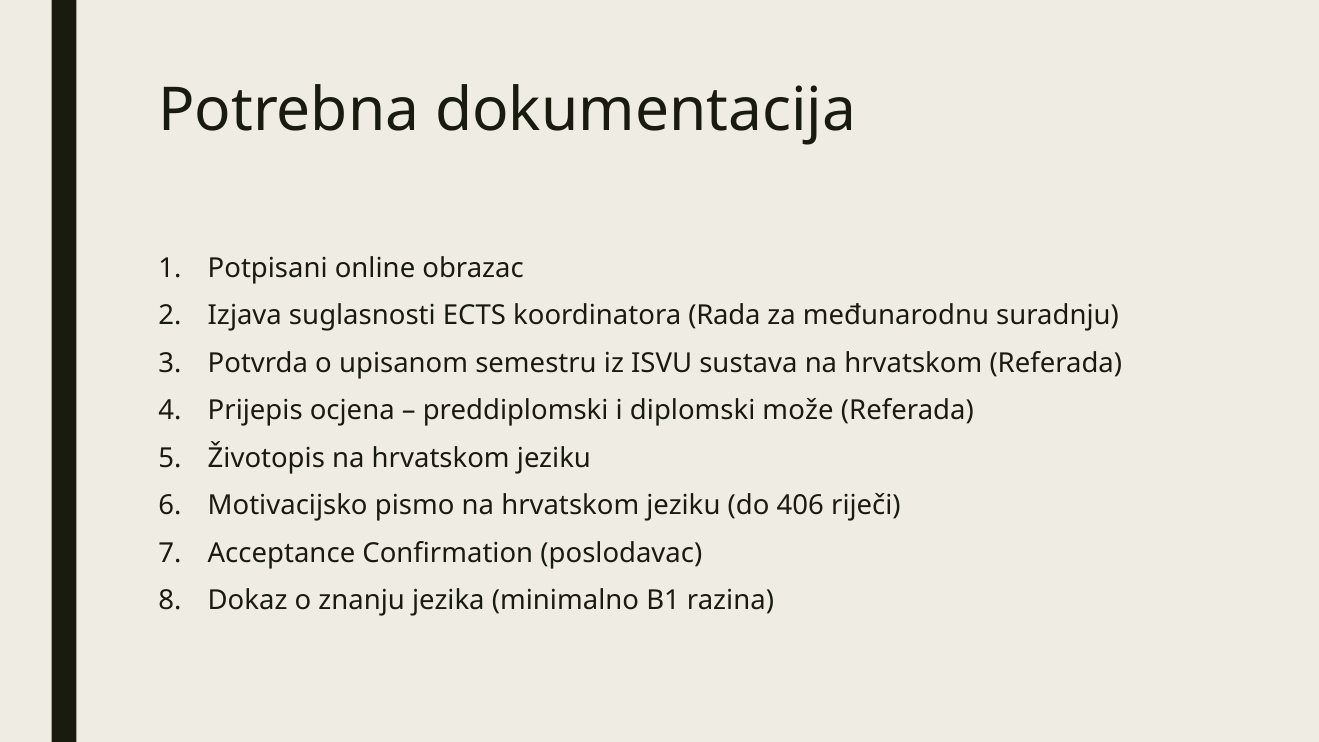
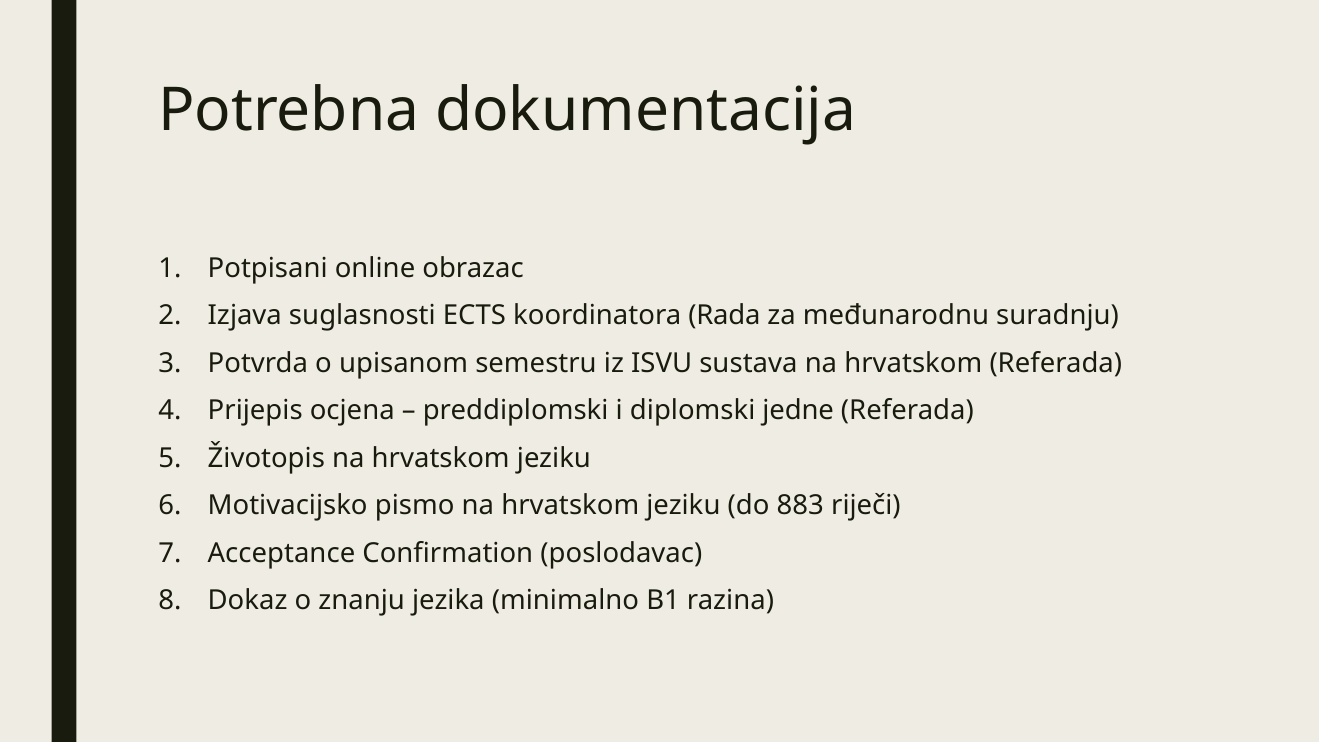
može: može -> jedne
406: 406 -> 883
